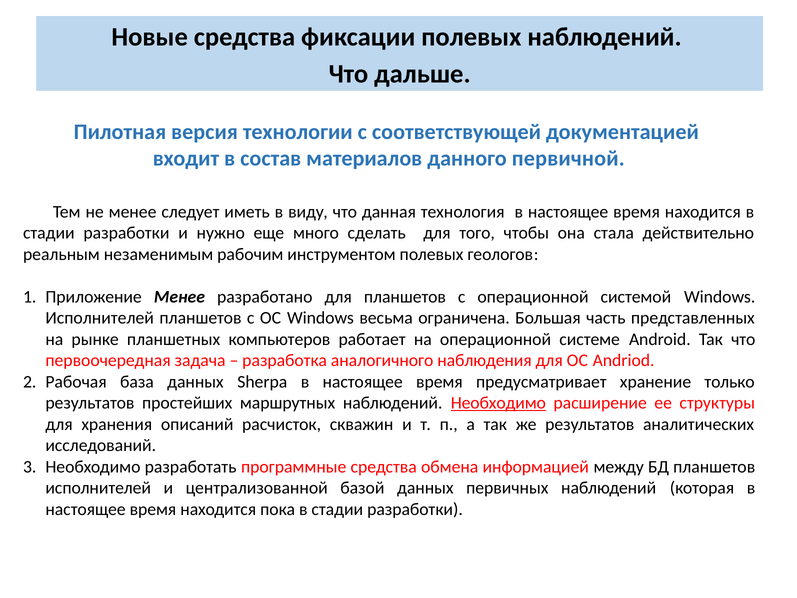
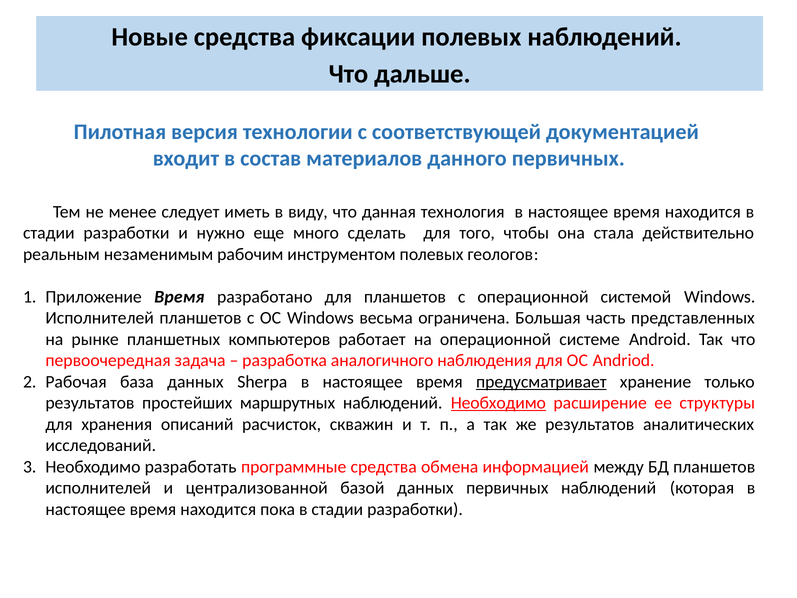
данного первичной: первичной -> первичных
Приложение Менее: Менее -> Время
предусматривает underline: none -> present
